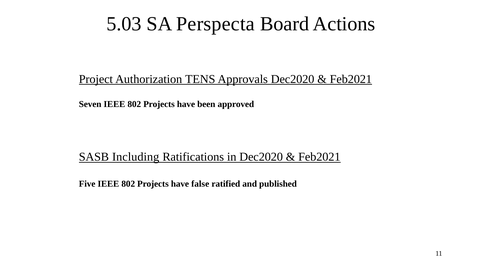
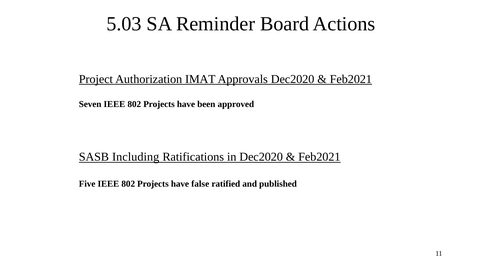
Perspecta: Perspecta -> Reminder
TENS: TENS -> IMAT
